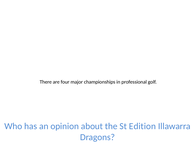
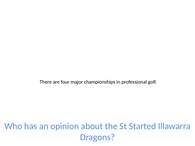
Edition: Edition -> Started
